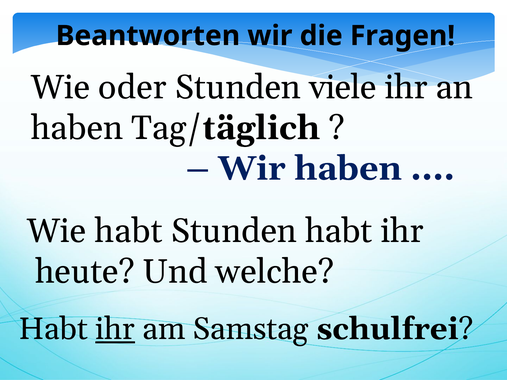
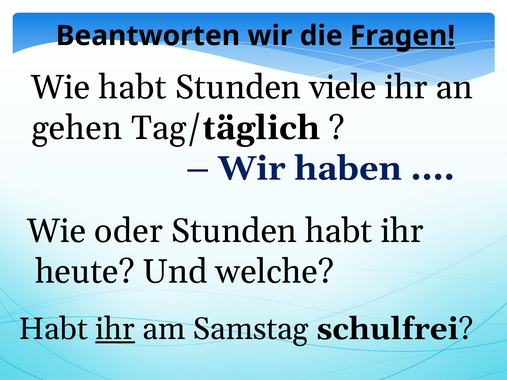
Fragen underline: none -> present
Wie oder: oder -> habt
haben at (77, 128): haben -> gehen
Wie habt: habt -> oder
